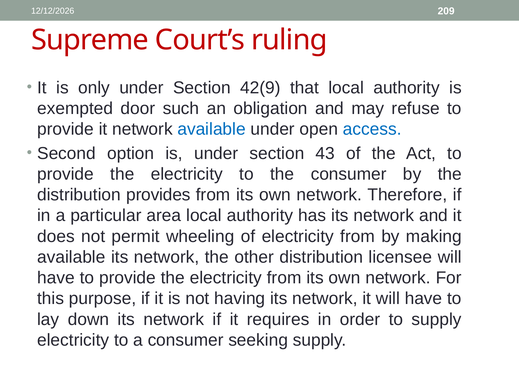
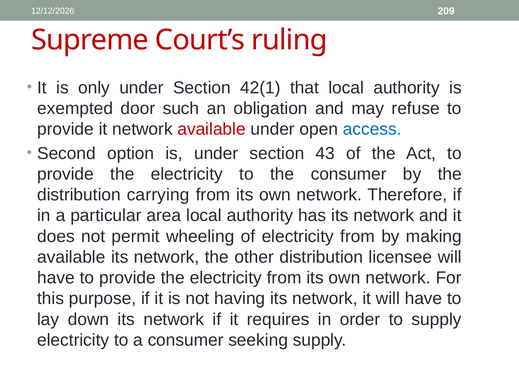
42(9: 42(9 -> 42(1
available at (212, 129) colour: blue -> red
provides: provides -> carrying
